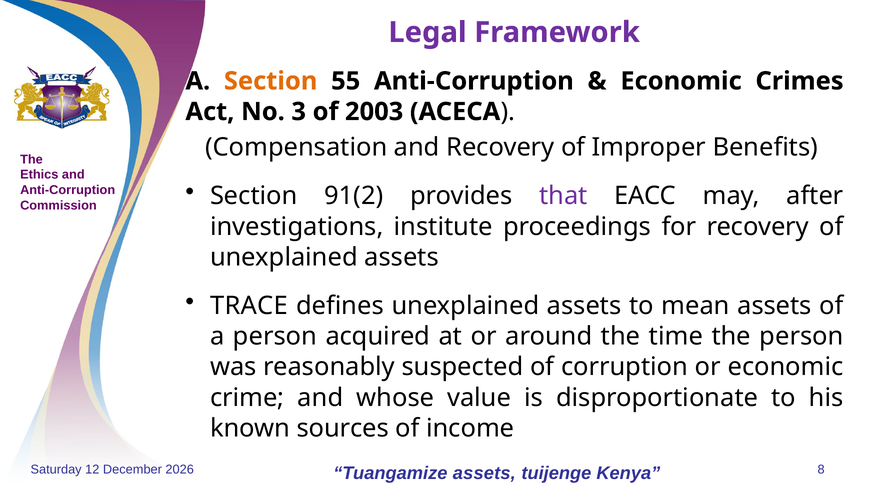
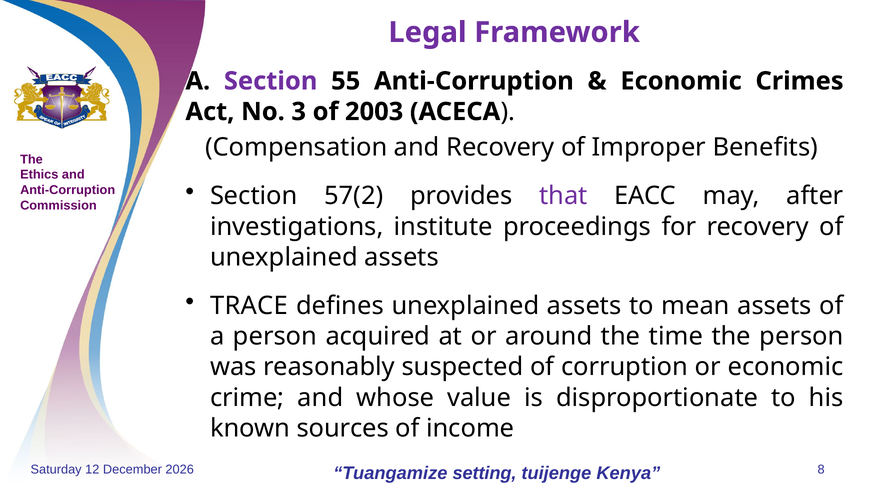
Section at (271, 81) colour: orange -> purple
91(2: 91(2 -> 57(2
Tuangamize assets: assets -> setting
